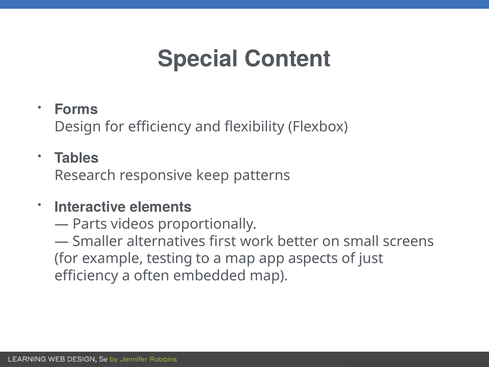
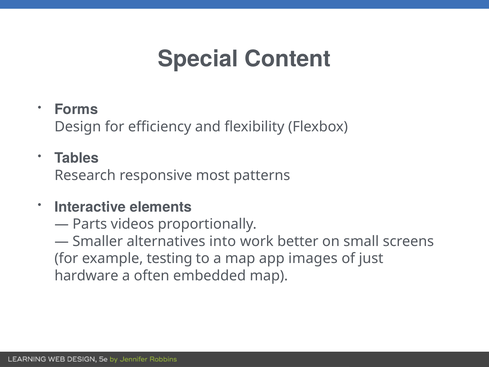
keep: keep -> most
first: first -> into
aspects: aspects -> images
efficiency at (86, 276): efficiency -> hardware
